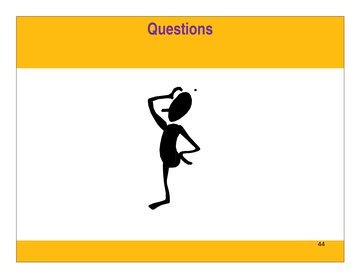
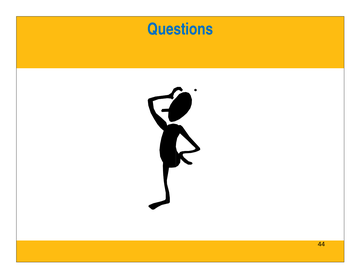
Questions colour: purple -> blue
